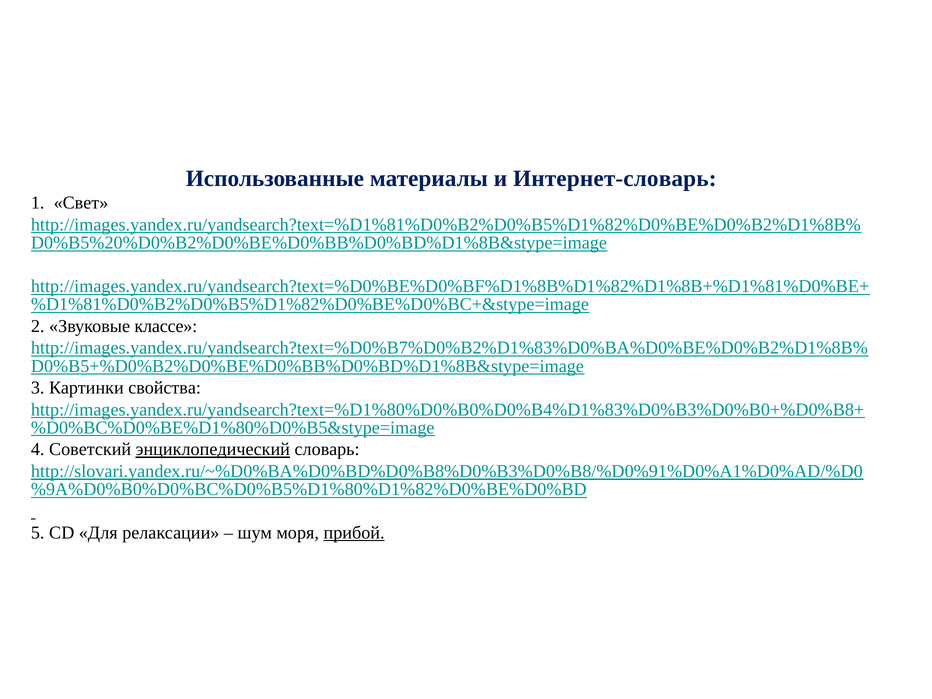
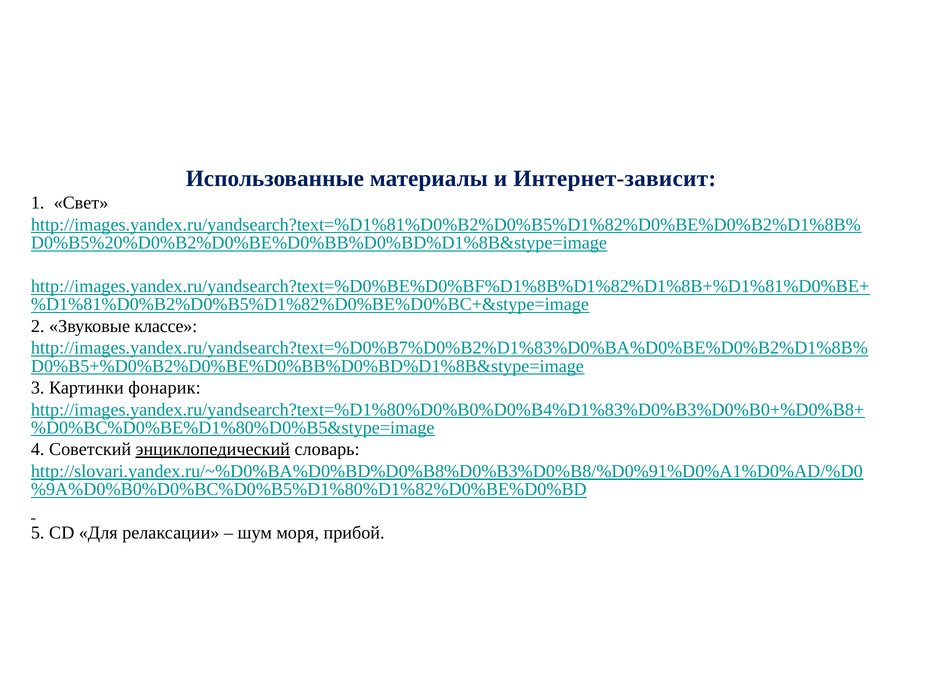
Интернет-словарь: Интернет-словарь -> Интернет-зависит
свойства: свойства -> фонарик
прибой underline: present -> none
